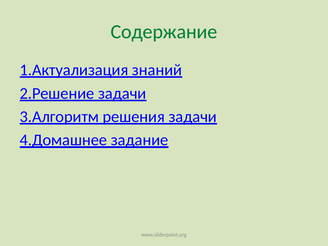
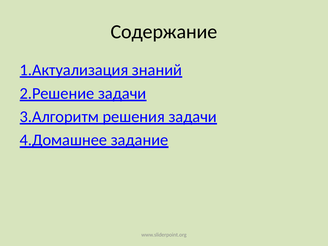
Содержание colour: green -> black
